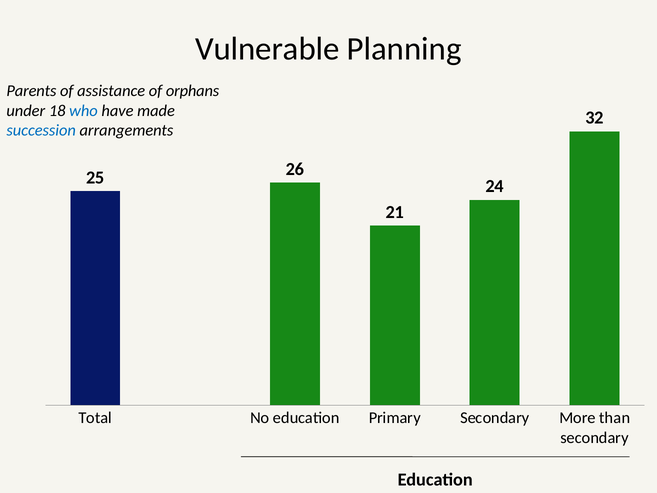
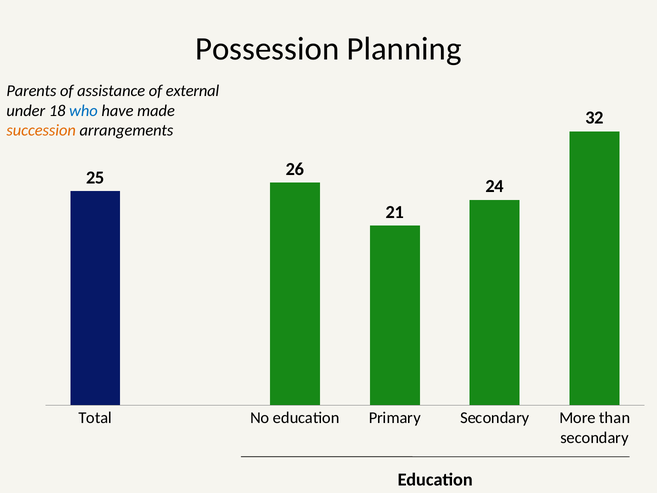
Vulnerable: Vulnerable -> Possession
orphans: orphans -> external
succession colour: blue -> orange
